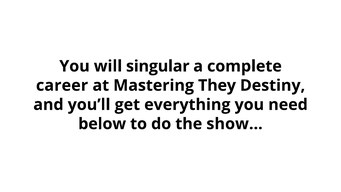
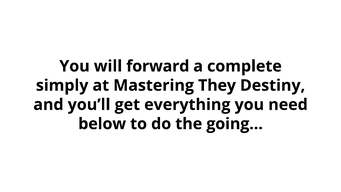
singular: singular -> forward
career: career -> simply
show…: show… -> going…
